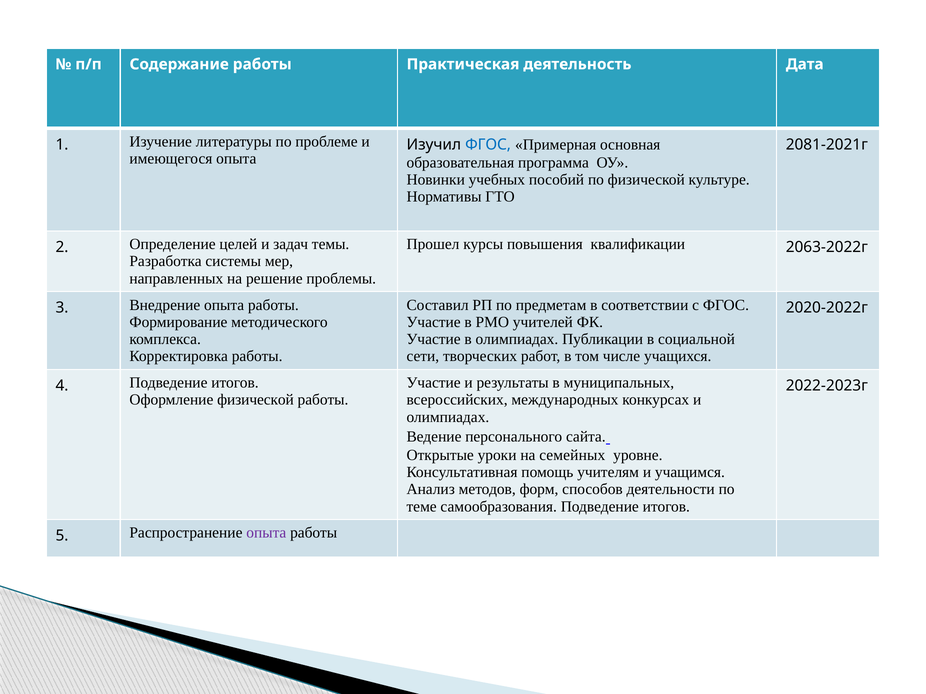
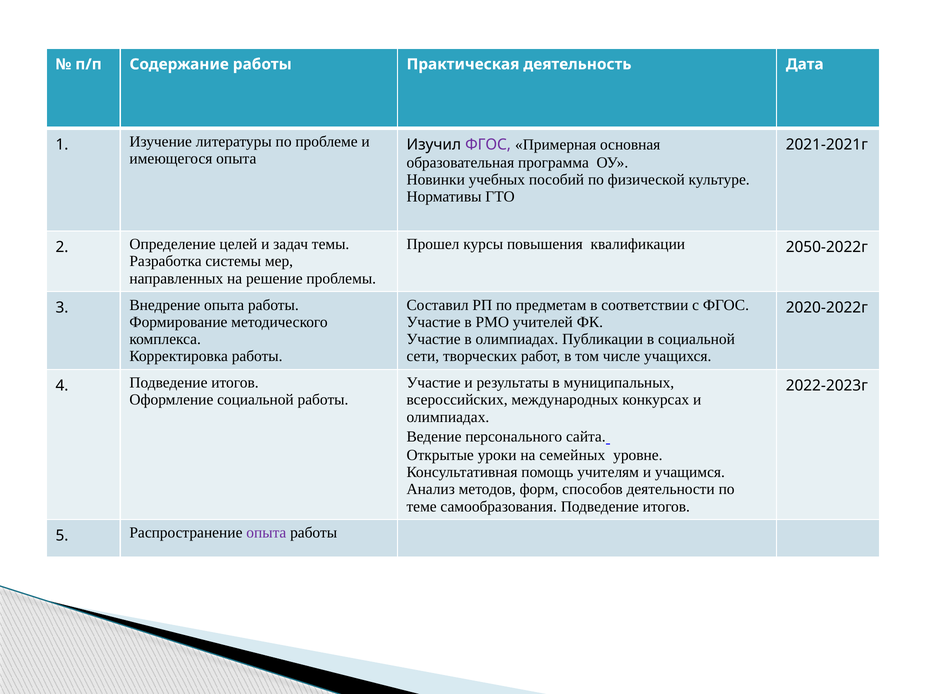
ФГОС at (488, 145) colour: blue -> purple
2081-2021г: 2081-2021г -> 2021-2021г
2063-2022г: 2063-2022г -> 2050-2022г
Оформление физической: физической -> социальной
